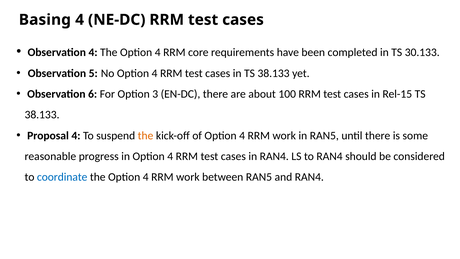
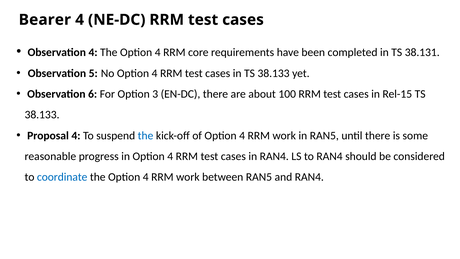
Basing: Basing -> Bearer
30.133: 30.133 -> 38.131
the at (146, 135) colour: orange -> blue
